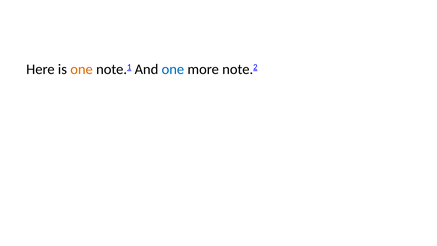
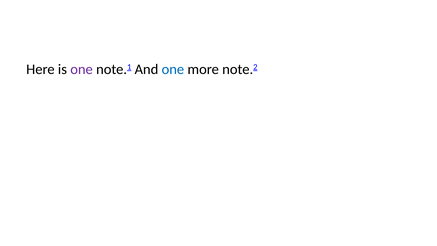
one at (82, 69) colour: orange -> purple
